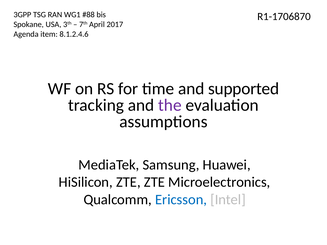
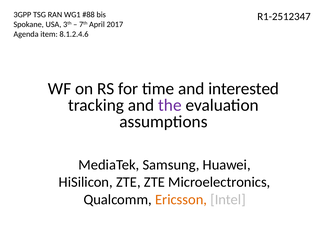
R1-1706870: R1-1706870 -> R1-2512347
supported: supported -> interested
Ericsson colour: blue -> orange
